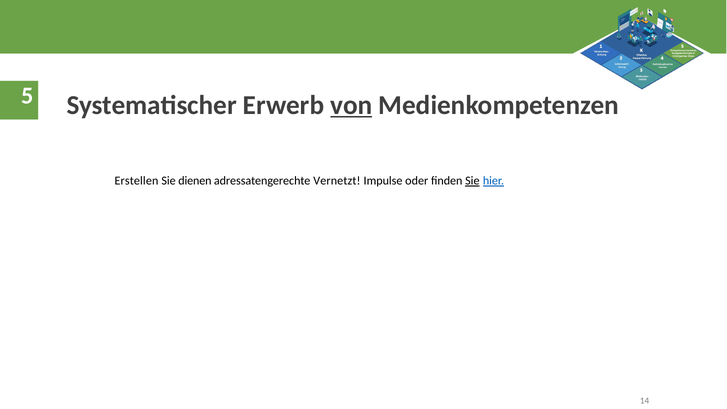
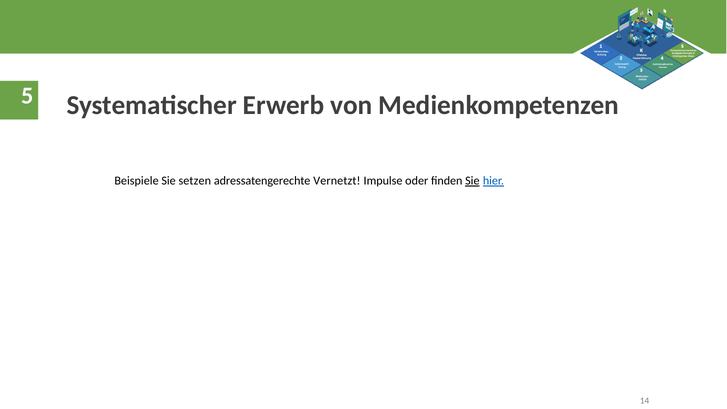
von underline: present -> none
Erstellen: Erstellen -> Beispiele
dienen: dienen -> setzen
